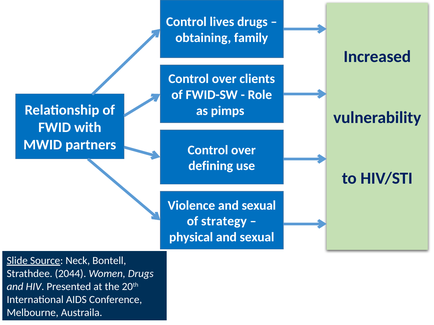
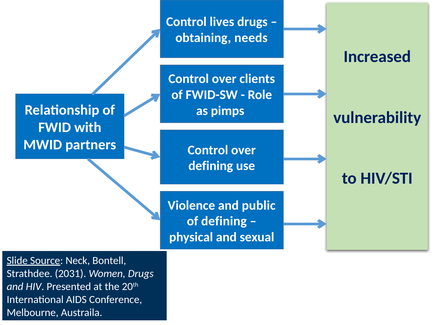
family: family -> needs
Violence and sexual: sexual -> public
of strategy: strategy -> defining
2044: 2044 -> 2031
